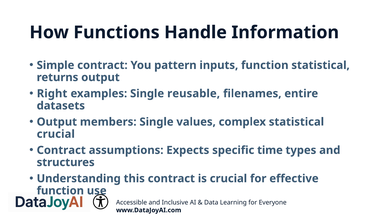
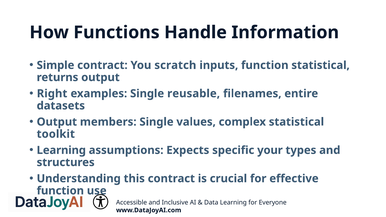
pattern: pattern -> scratch
crucial at (56, 134): crucial -> toolkit
Contract at (61, 150): Contract -> Learning
time: time -> your
